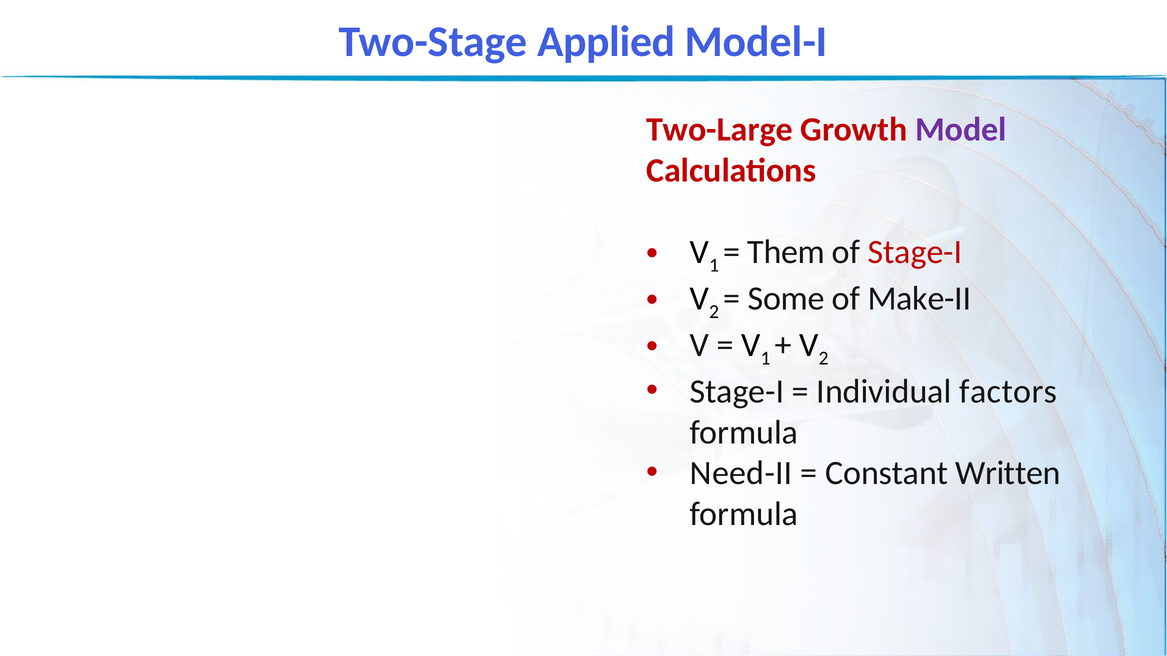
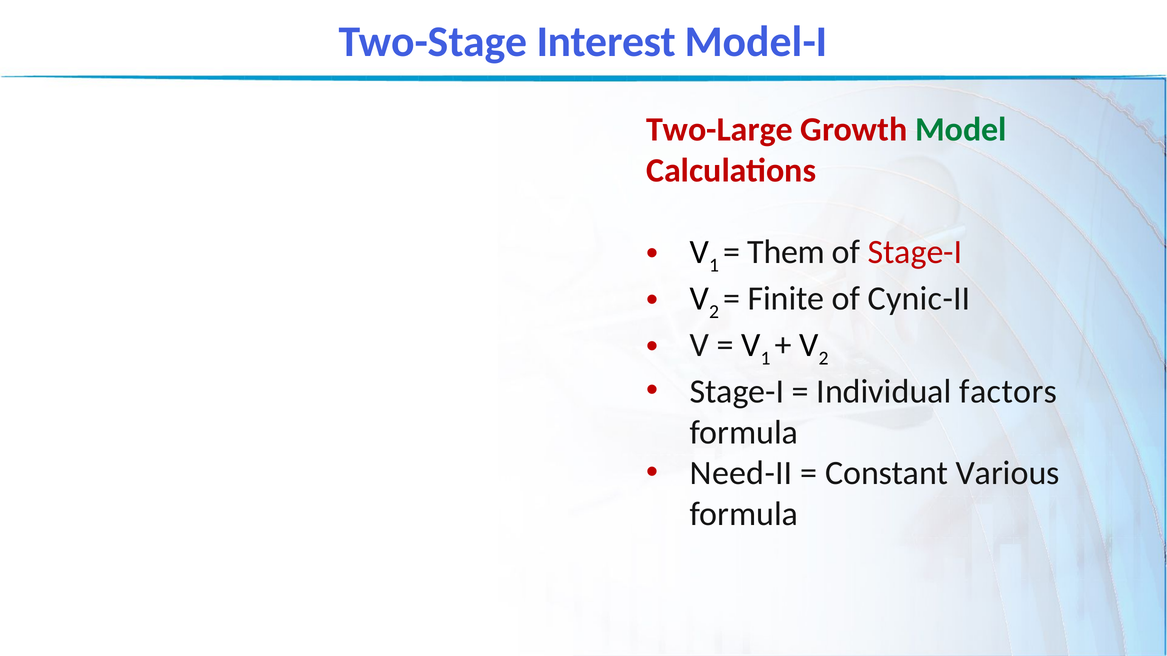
Applied: Applied -> Interest
Model colour: purple -> green
Some: Some -> Finite
Make-II: Make-II -> Cynic-II
Written: Written -> Various
